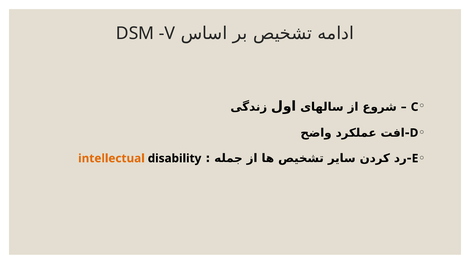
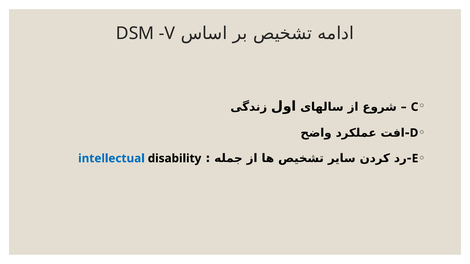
intellectual colour: orange -> blue
